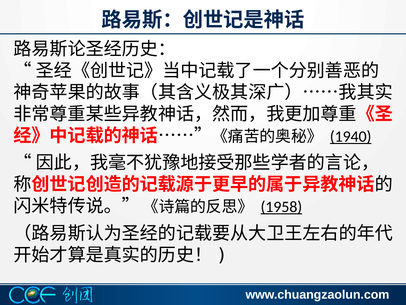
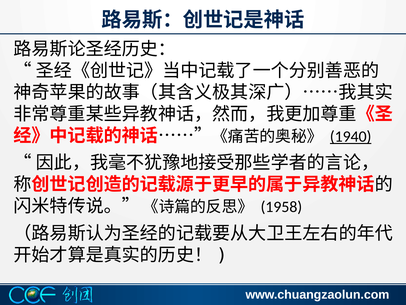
1958 underline: present -> none
